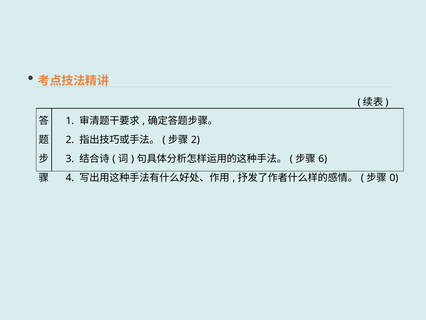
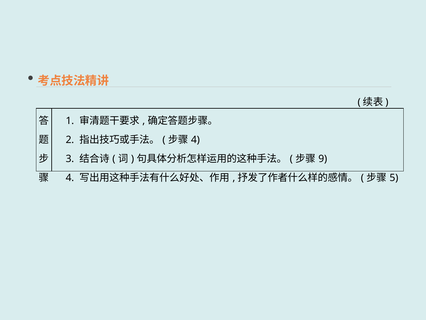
2 at (195, 140): 2 -> 4
6: 6 -> 9
0: 0 -> 5
